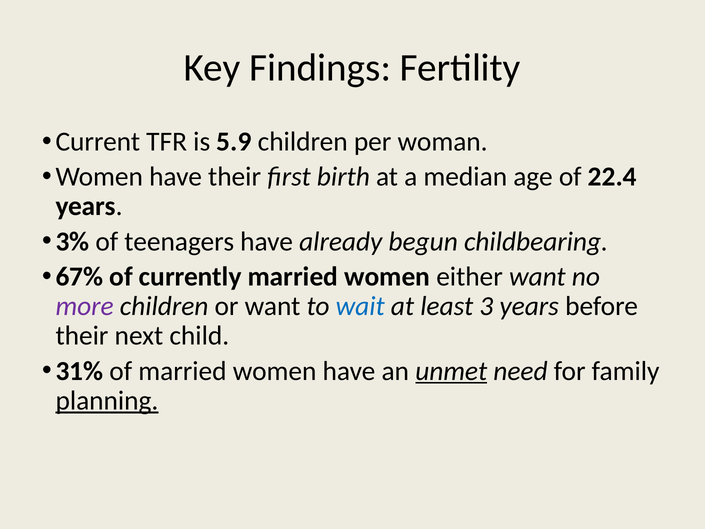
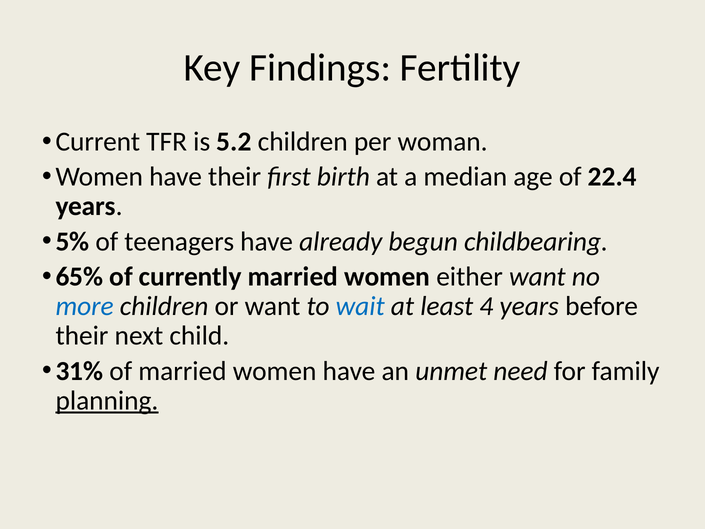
5.9: 5.9 -> 5.2
3%: 3% -> 5%
67%: 67% -> 65%
more colour: purple -> blue
3: 3 -> 4
unmet underline: present -> none
